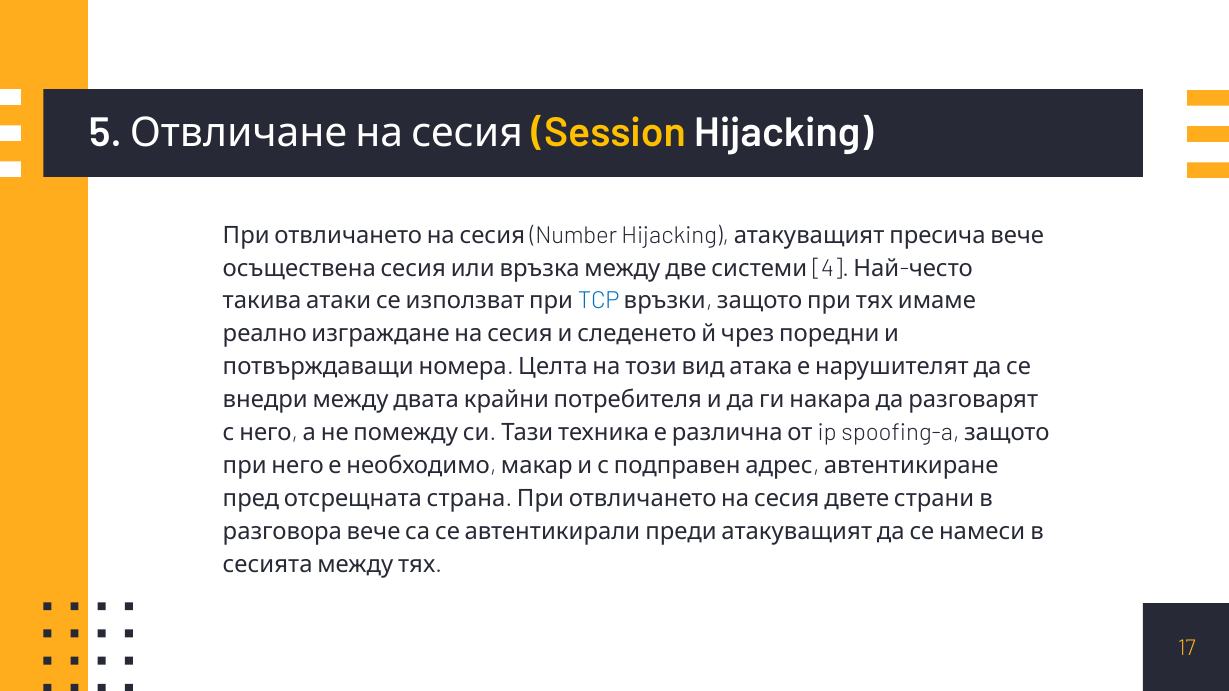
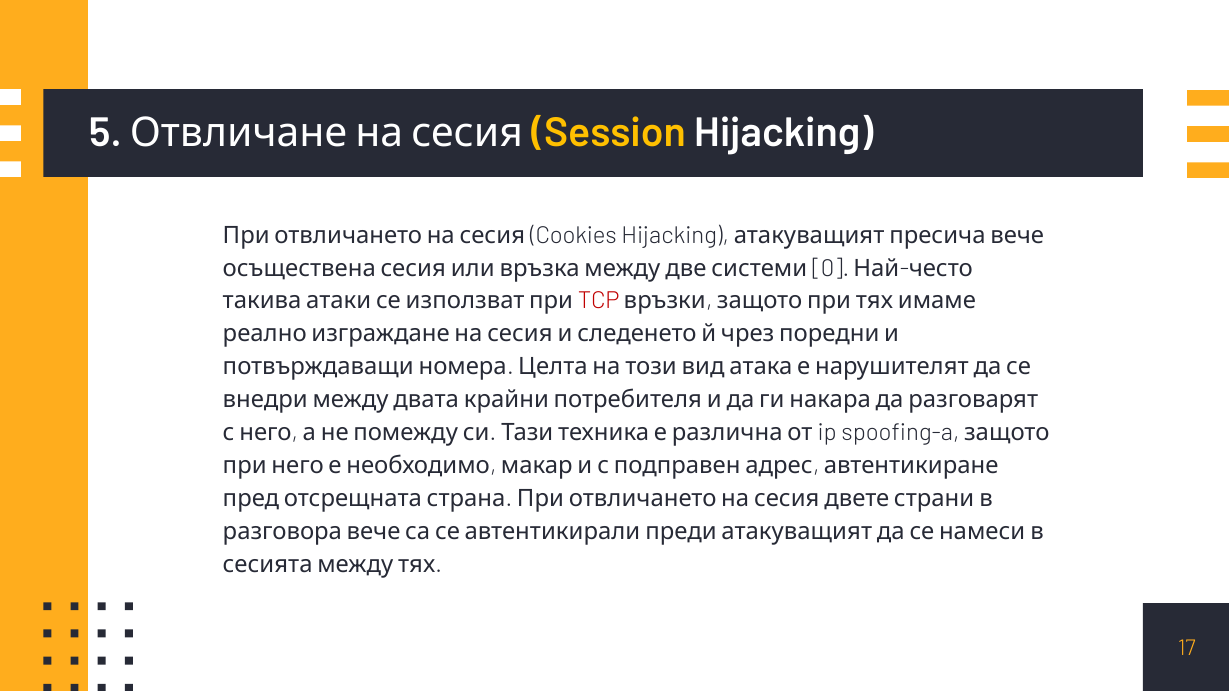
Number: Number -> Cookies
4: 4 -> 0
TCP colour: blue -> red
